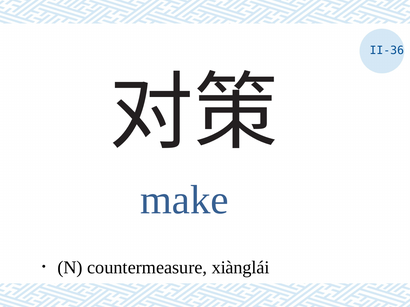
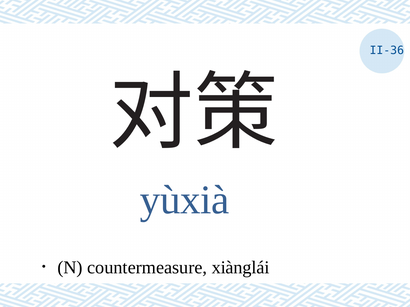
make: make -> yùxià
